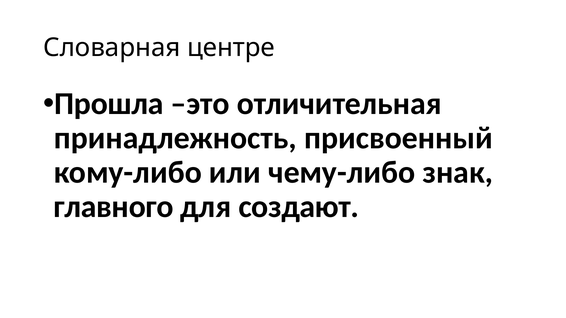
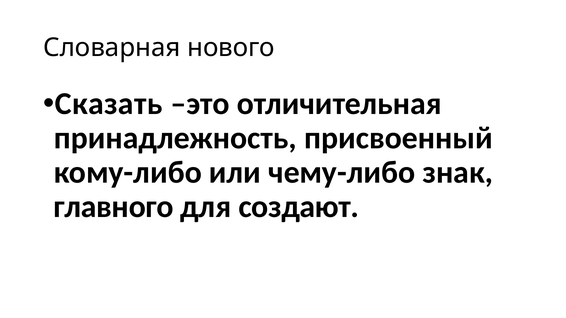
центре: центре -> нового
Прошла: Прошла -> Сказать
